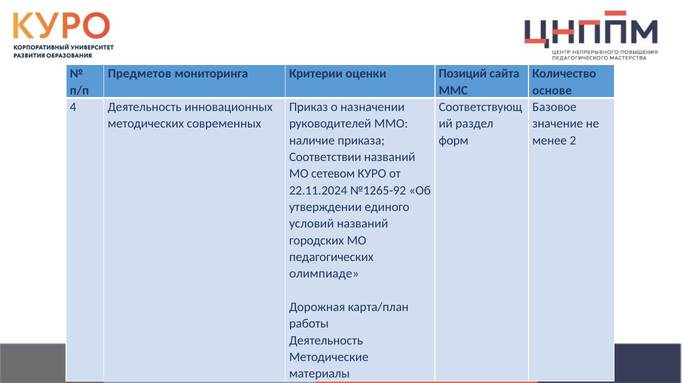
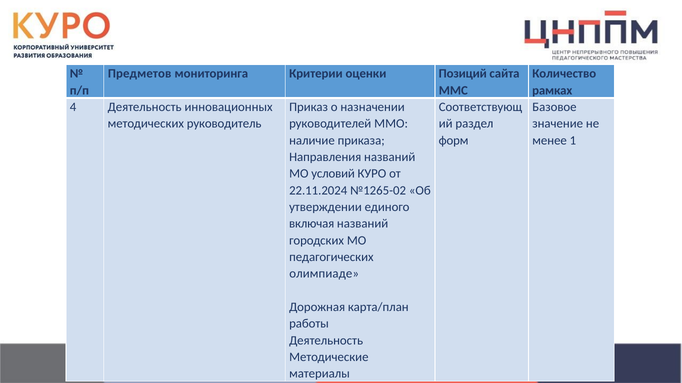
основе: основе -> рамках
современных: современных -> руководитель
2: 2 -> 1
Соответствии: Соответствии -> Направления
сетевом: сетевом -> условий
№1265-92: №1265-92 -> №1265-02
условий: условий -> включая
